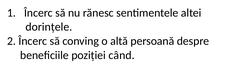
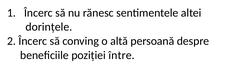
când: când -> între
